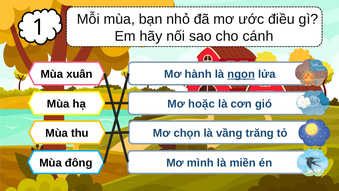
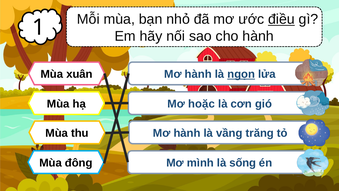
điều underline: none -> present
cho cánh: cánh -> hành
chọn at (187, 133): chọn -> hành
miền: miền -> sống
